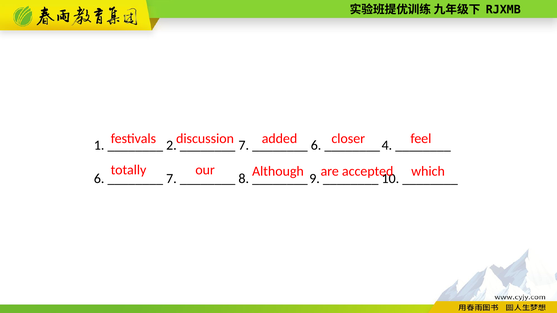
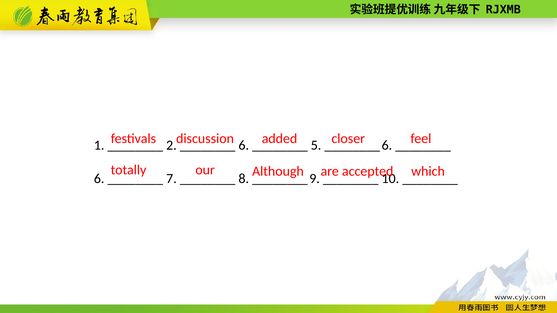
7 at (244, 145): 7 -> 6
6 at (316, 145): 6 -> 5
4 at (387, 145): 4 -> 6
